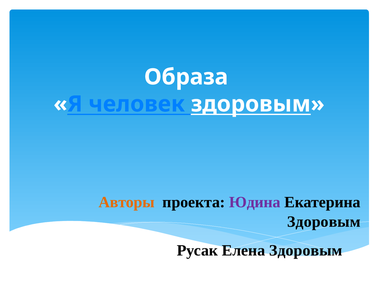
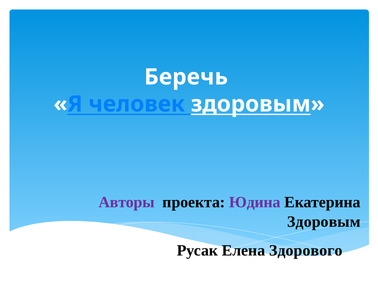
Образа: Образа -> Беречь
Авторы colour: orange -> purple
Елена Здоровым: Здоровым -> Здорового
